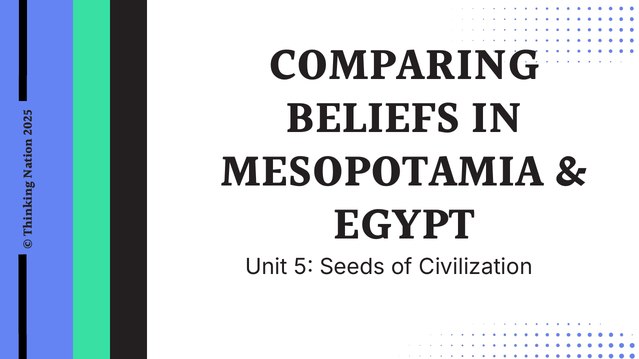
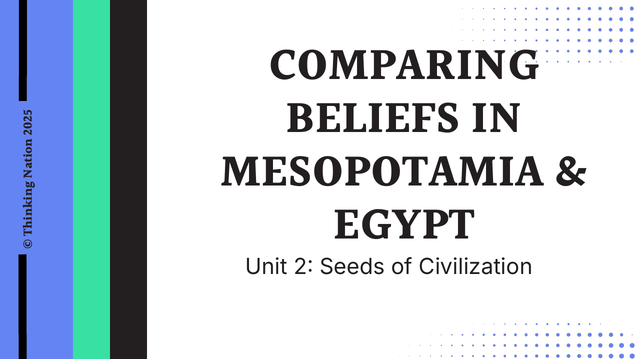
Unit 5: 5 -> 2
